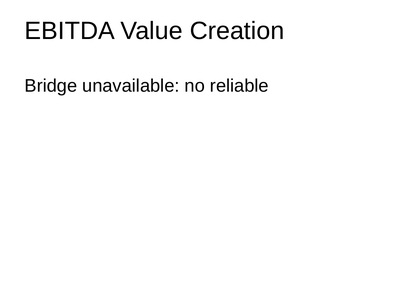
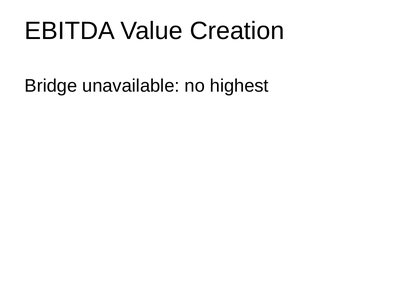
reliable: reliable -> highest
